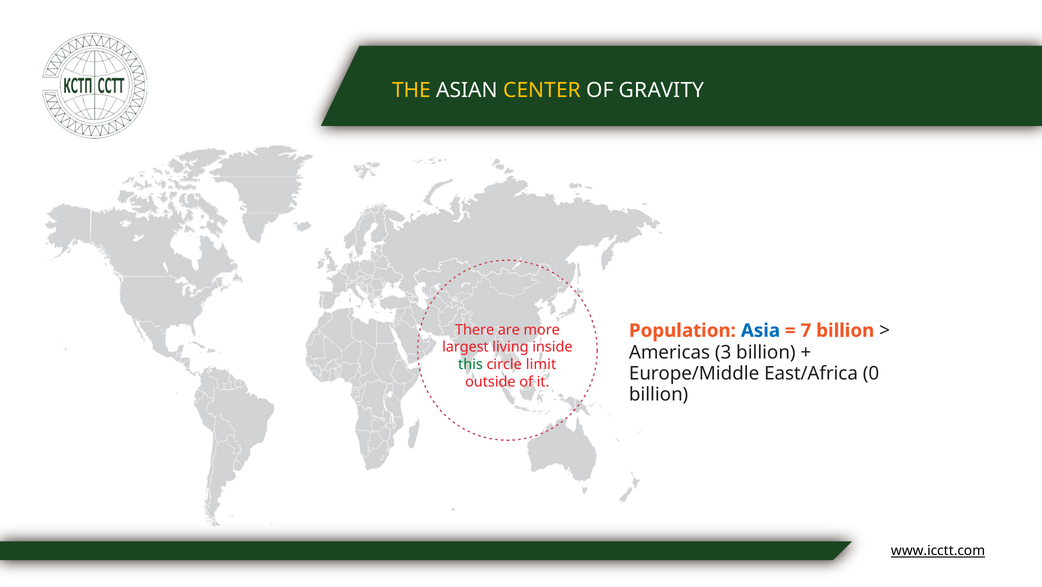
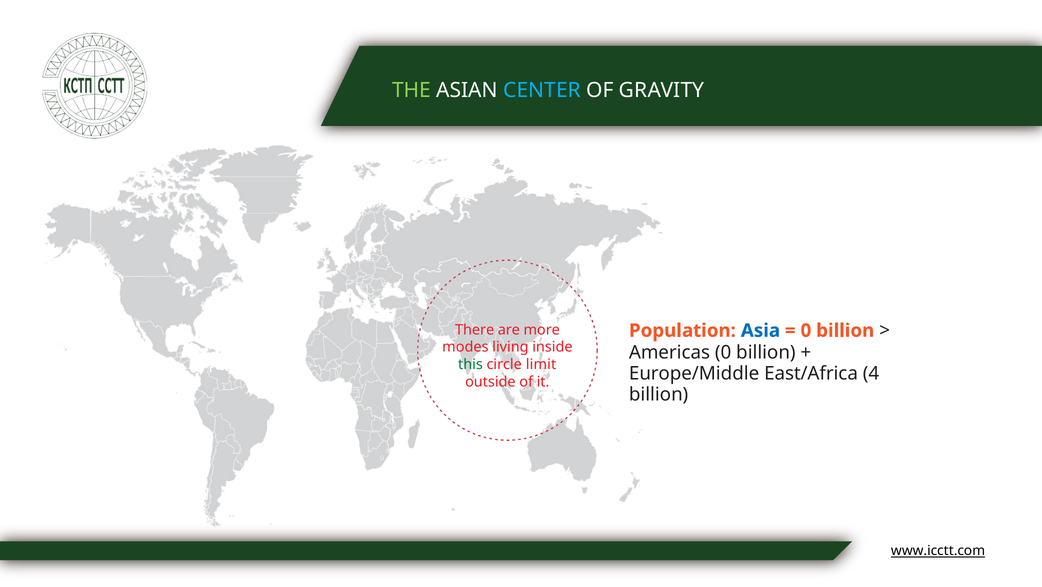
THE colour: yellow -> light green
СENTER colour: yellow -> light blue
7 at (806, 331): 7 -> 0
largest: largest -> modes
Americas 3: 3 -> 0
0: 0 -> 4
